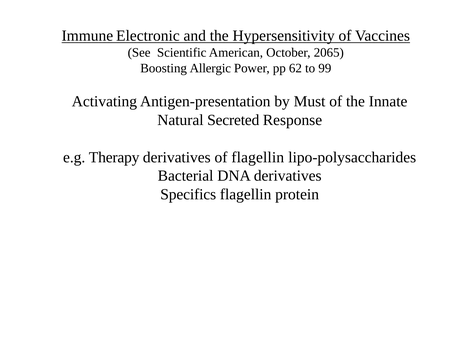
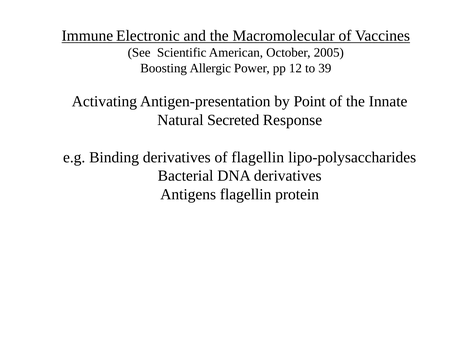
Hypersensitivity: Hypersensitivity -> Macromolecular
2065: 2065 -> 2005
62: 62 -> 12
99: 99 -> 39
Must: Must -> Point
Therapy: Therapy -> Binding
Specifics: Specifics -> Antigens
